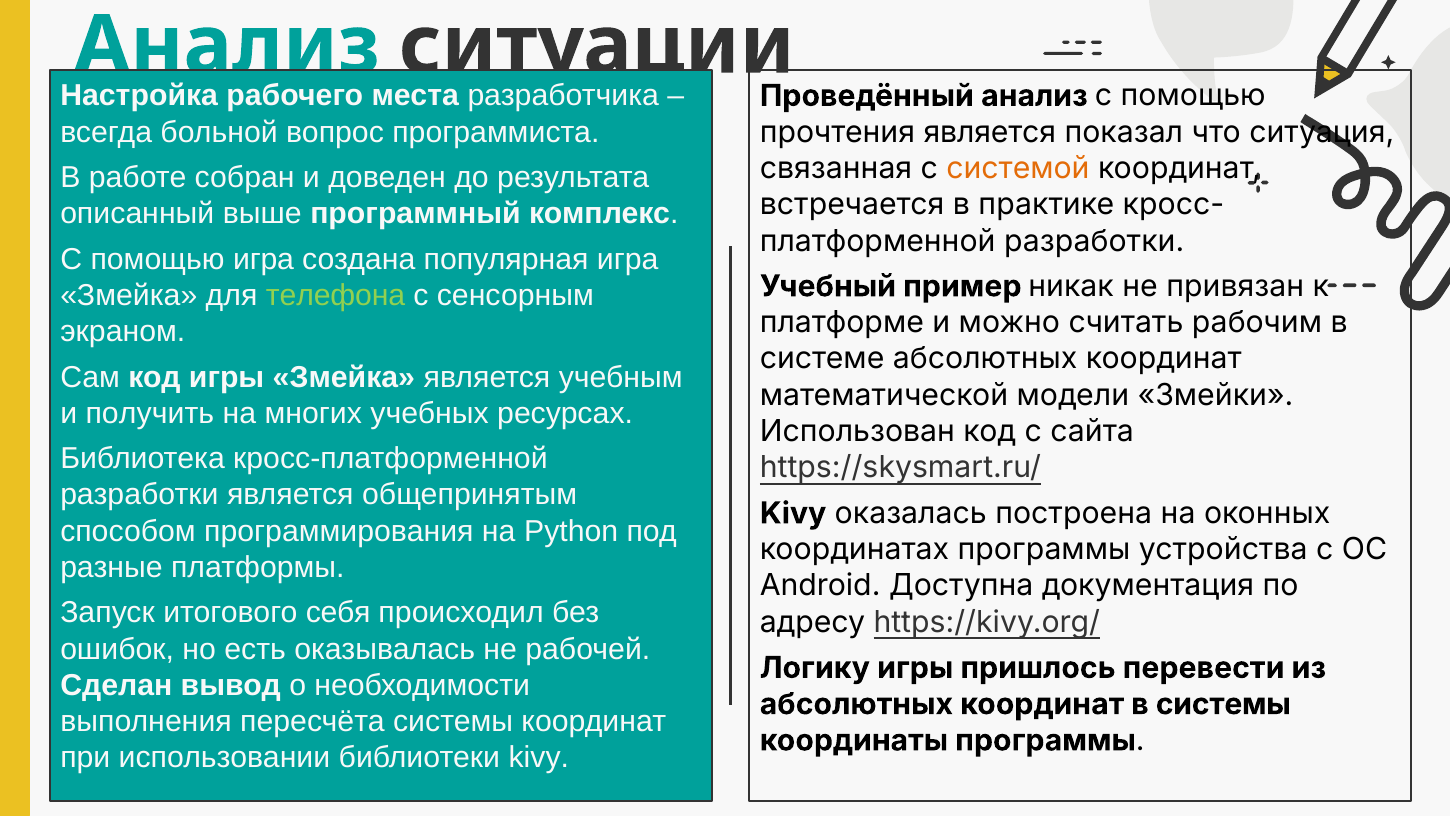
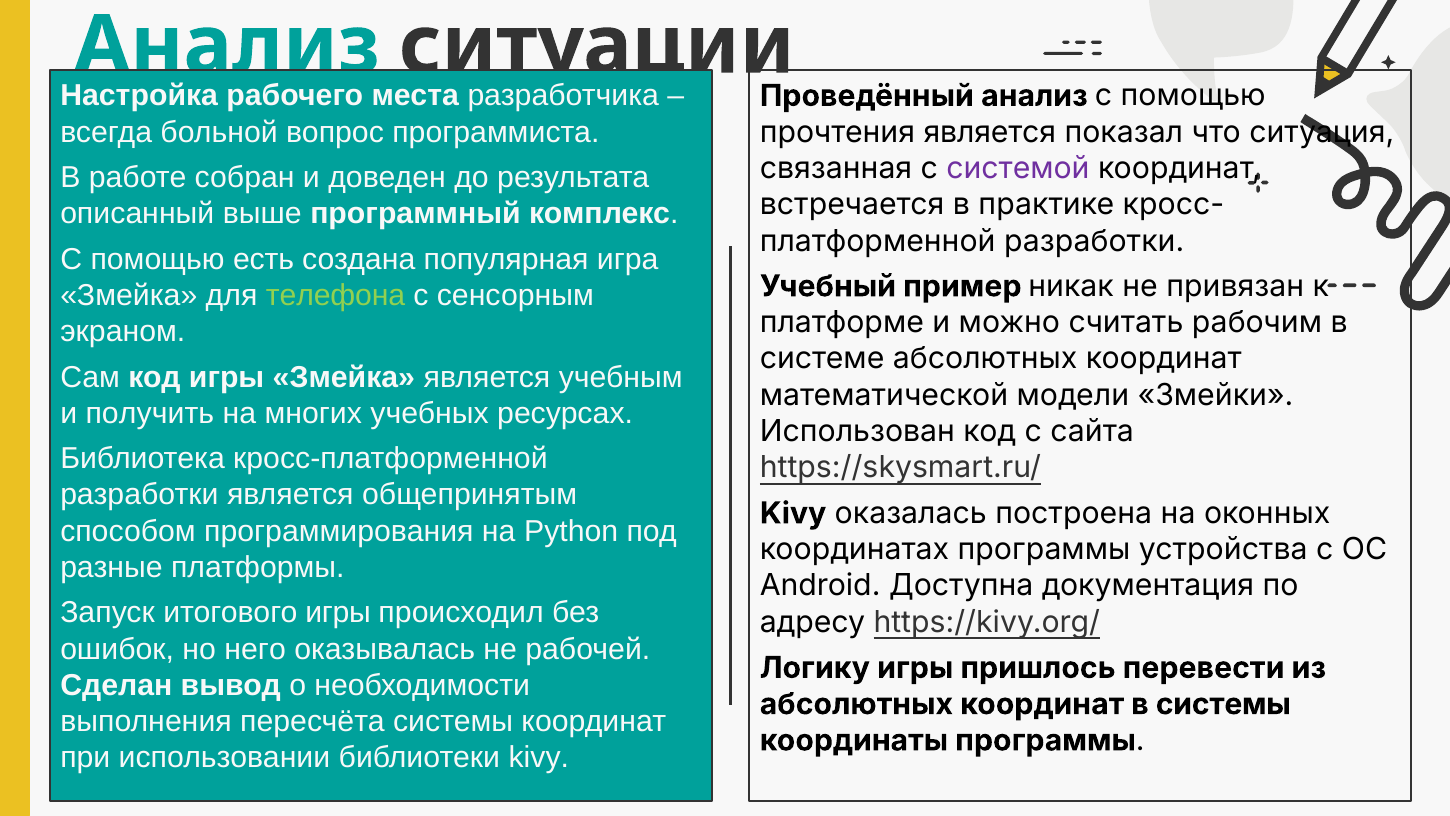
системой colour: orange -> purple
помощью игра: игра -> есть
итогового себя: себя -> игры
есть: есть -> него
